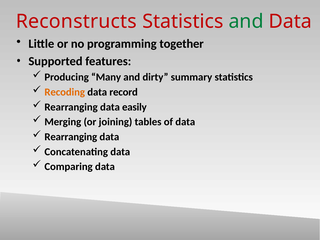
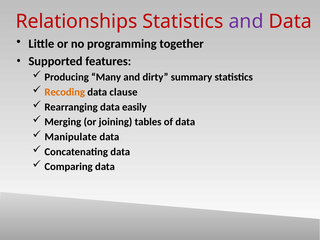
Reconstructs: Reconstructs -> Relationships
and at (246, 21) colour: green -> purple
record: record -> clause
Rearranging at (71, 137): Rearranging -> Manipulate
